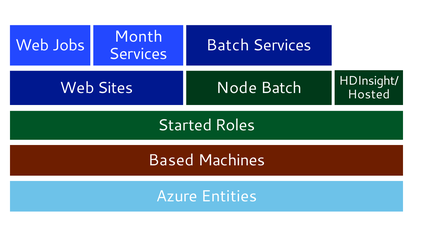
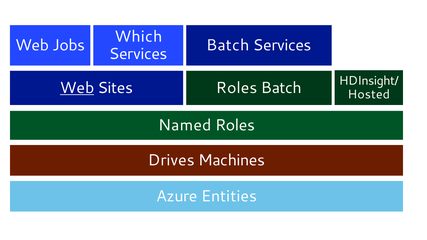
Month: Month -> Which
Web at (77, 88) underline: none -> present
Sites Node: Node -> Roles
Started: Started -> Named
Based: Based -> Drives
